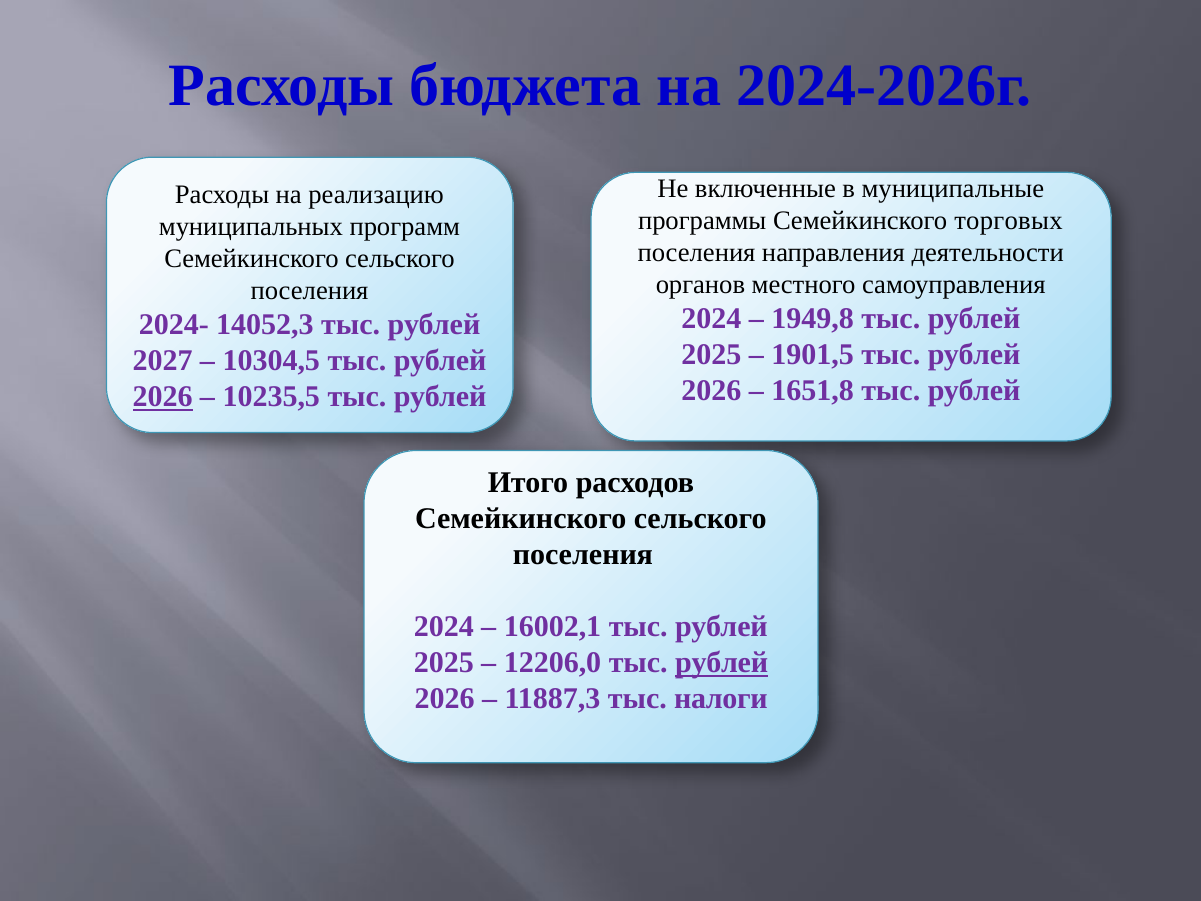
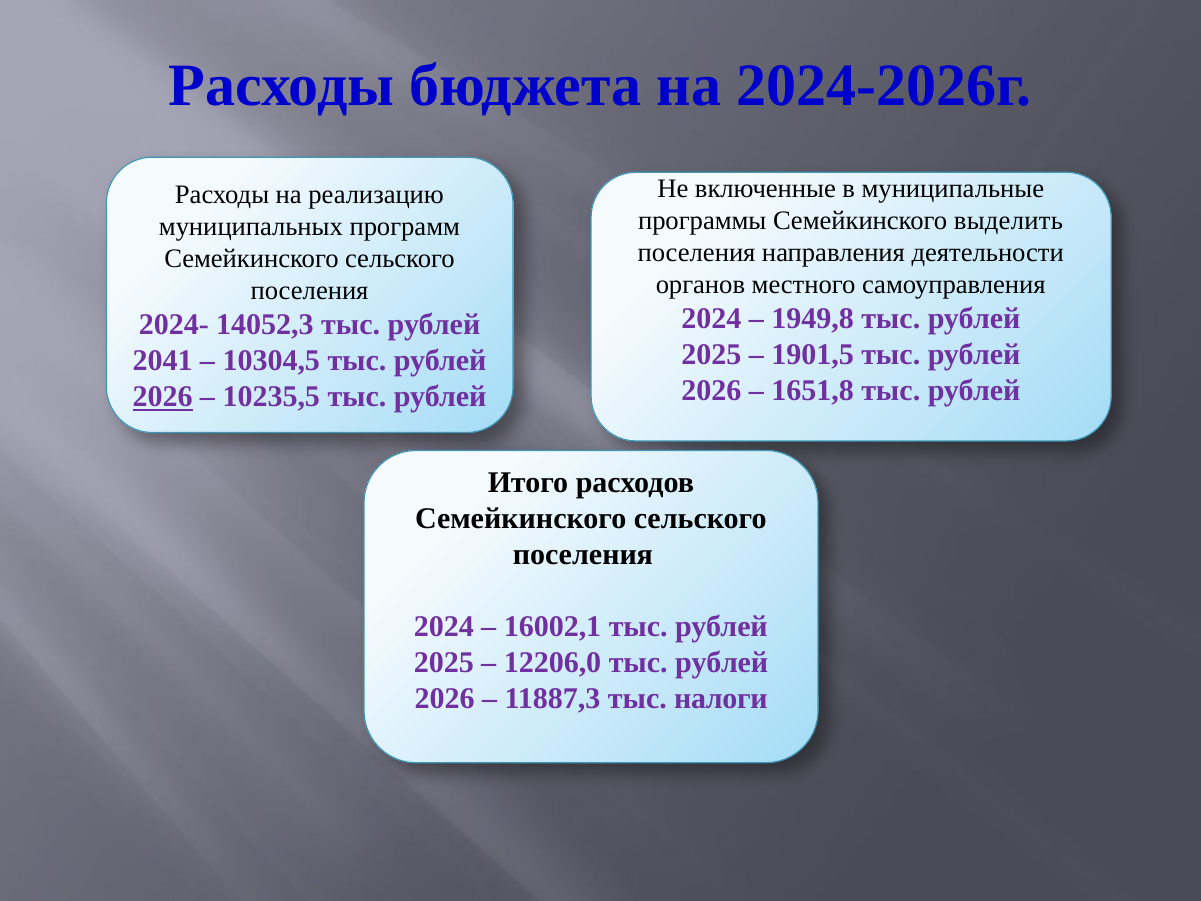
торговых: торговых -> выделить
2027: 2027 -> 2041
рублей at (722, 663) underline: present -> none
